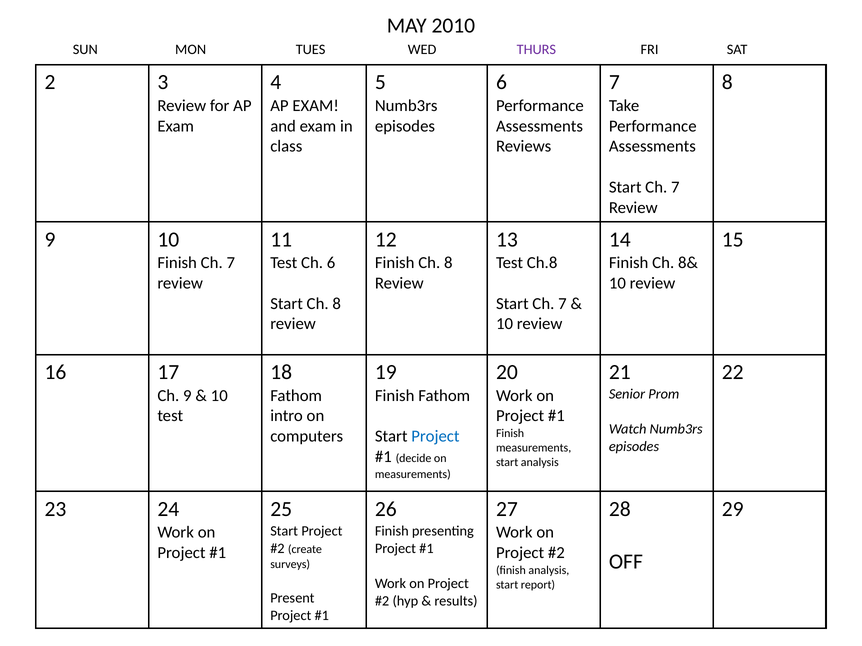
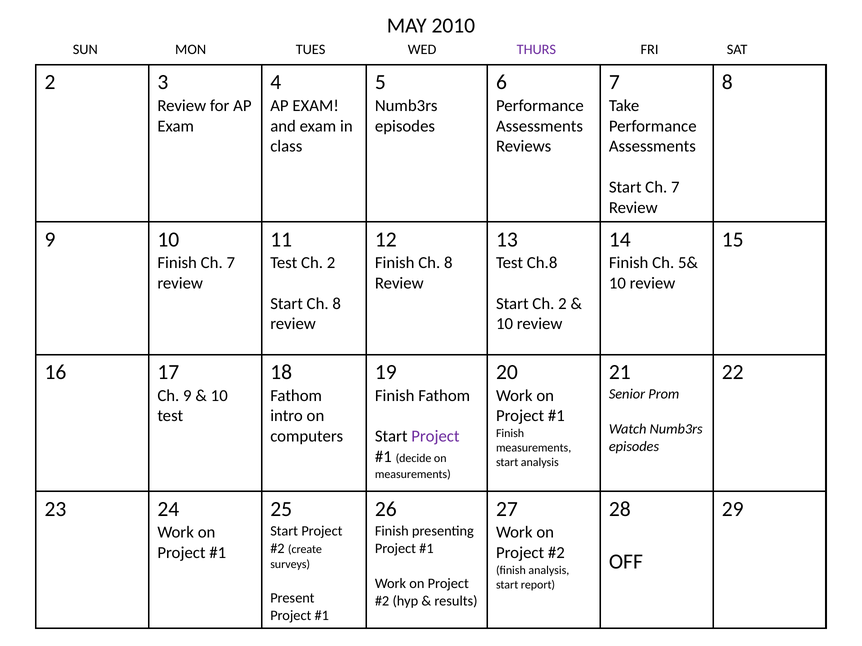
Test Ch 6: 6 -> 2
8&: 8& -> 5&
7 at (562, 304): 7 -> 2
Project at (435, 437) colour: blue -> purple
